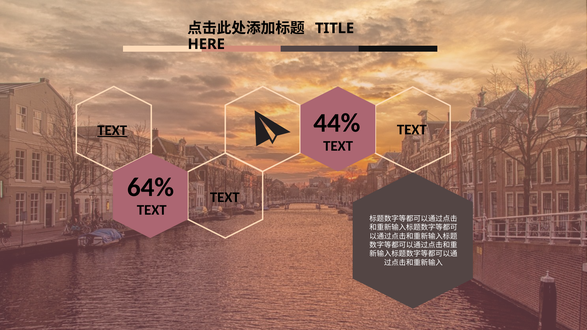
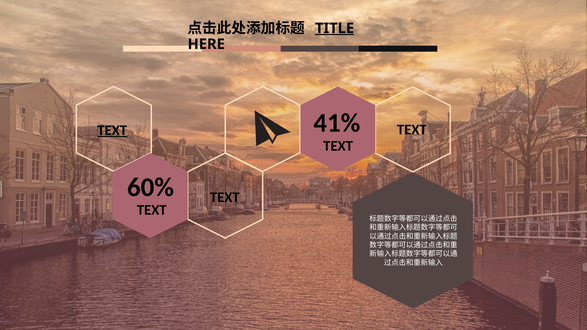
TITLE underline: none -> present
44%: 44% -> 41%
64%: 64% -> 60%
